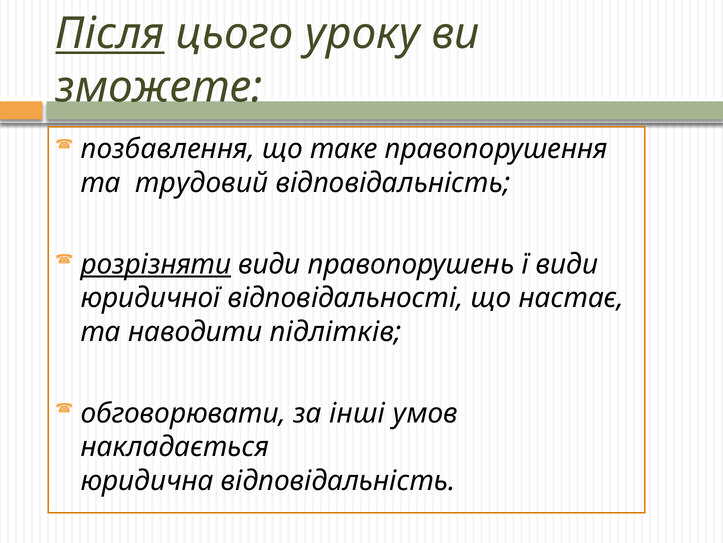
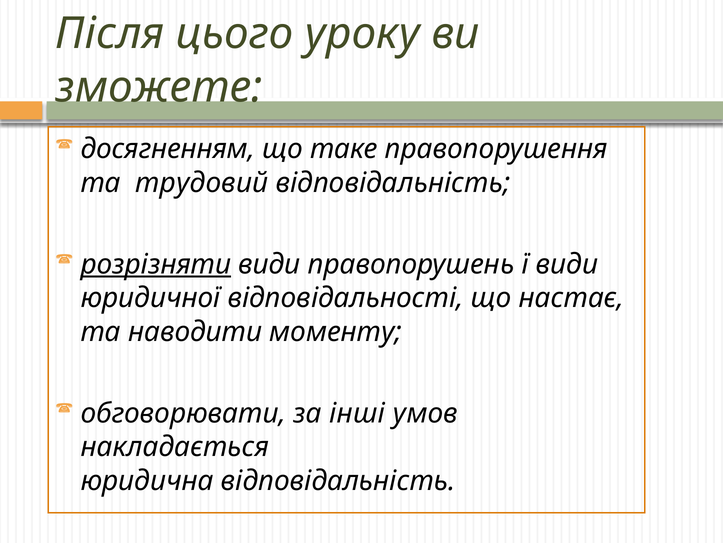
Після underline: present -> none
позбавлення: позбавлення -> досягненням
підлітків: підлітків -> моменту
